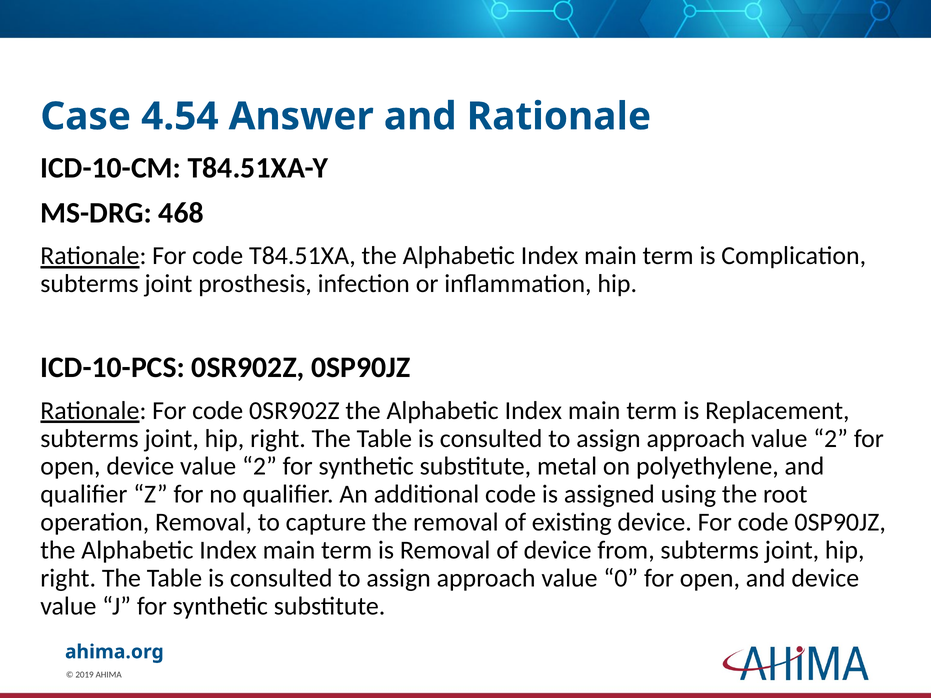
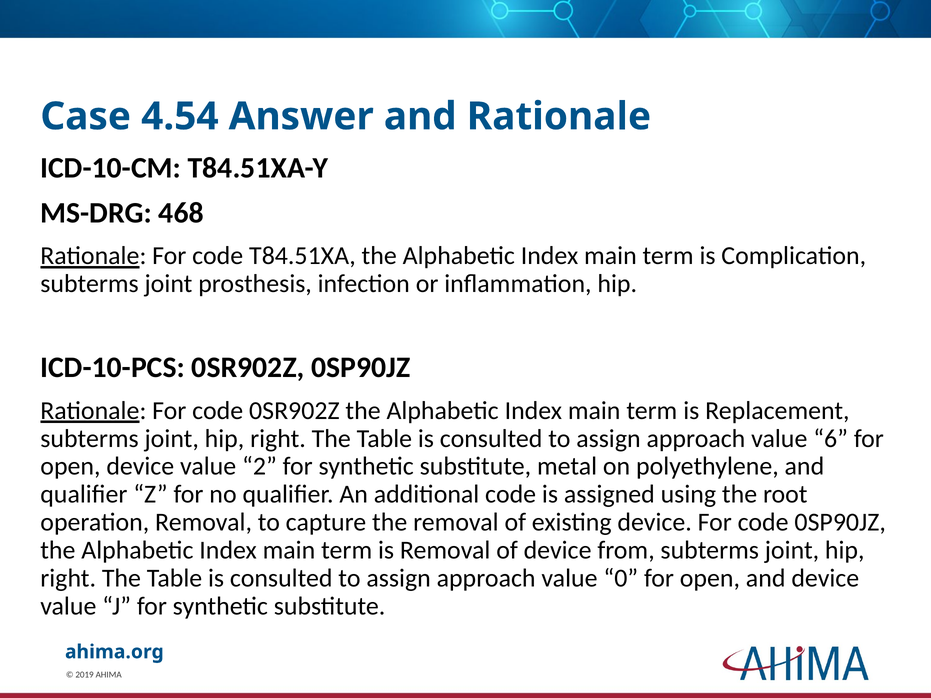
approach value 2: 2 -> 6
